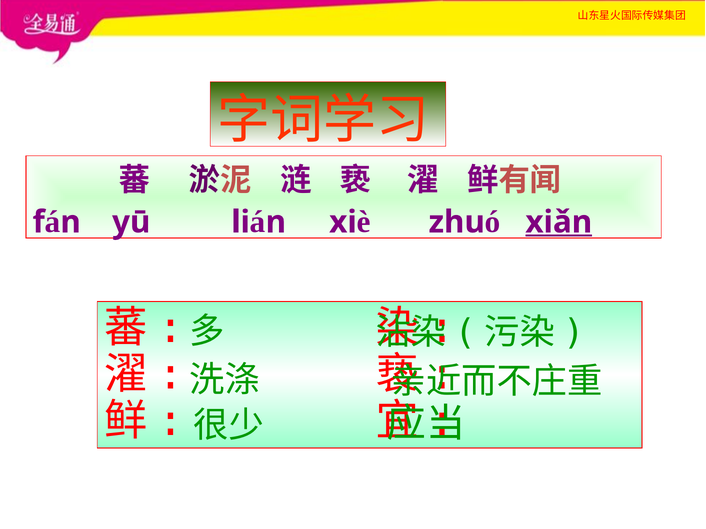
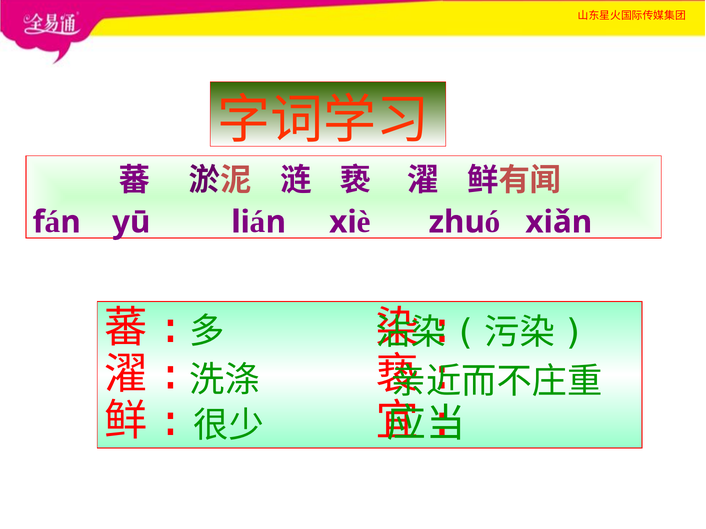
xiǎn underline: present -> none
